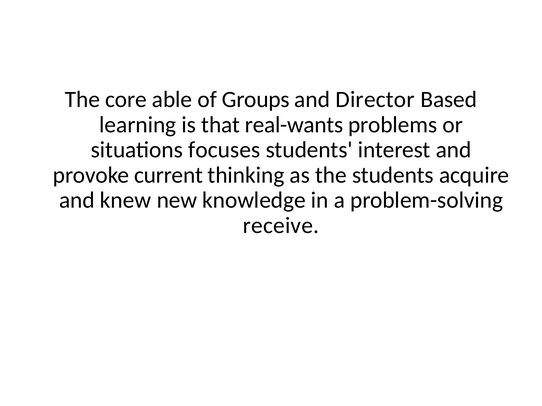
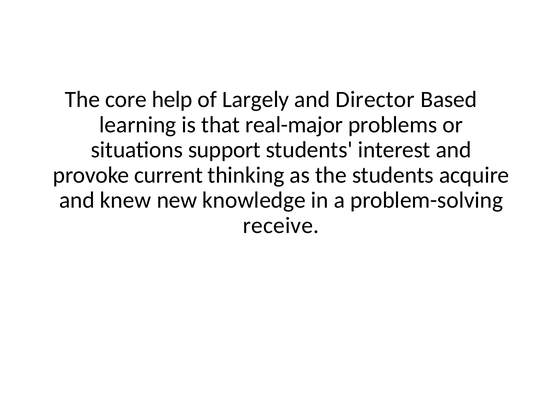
able: able -> help
Groups: Groups -> Largely
real-wants: real-wants -> real-major
focuses: focuses -> support
